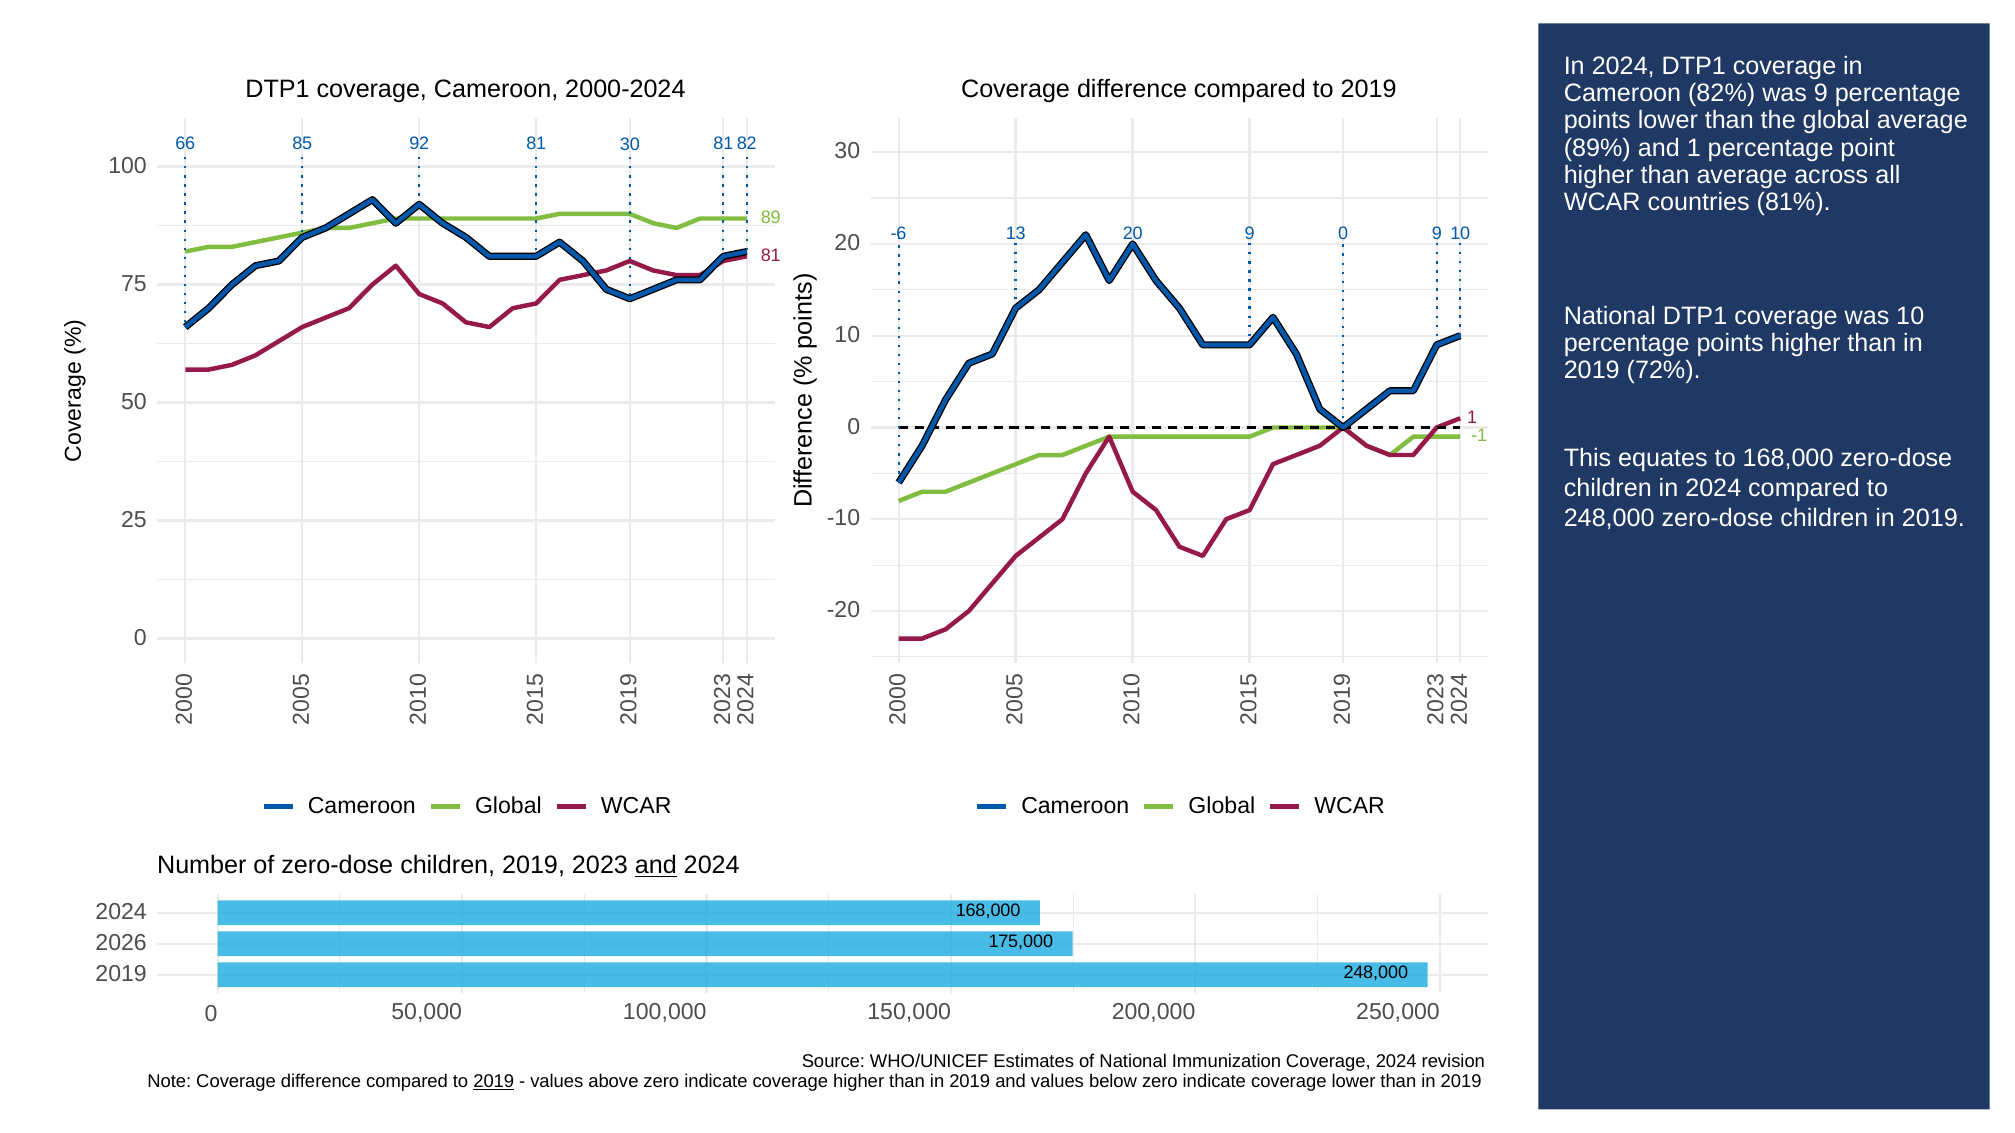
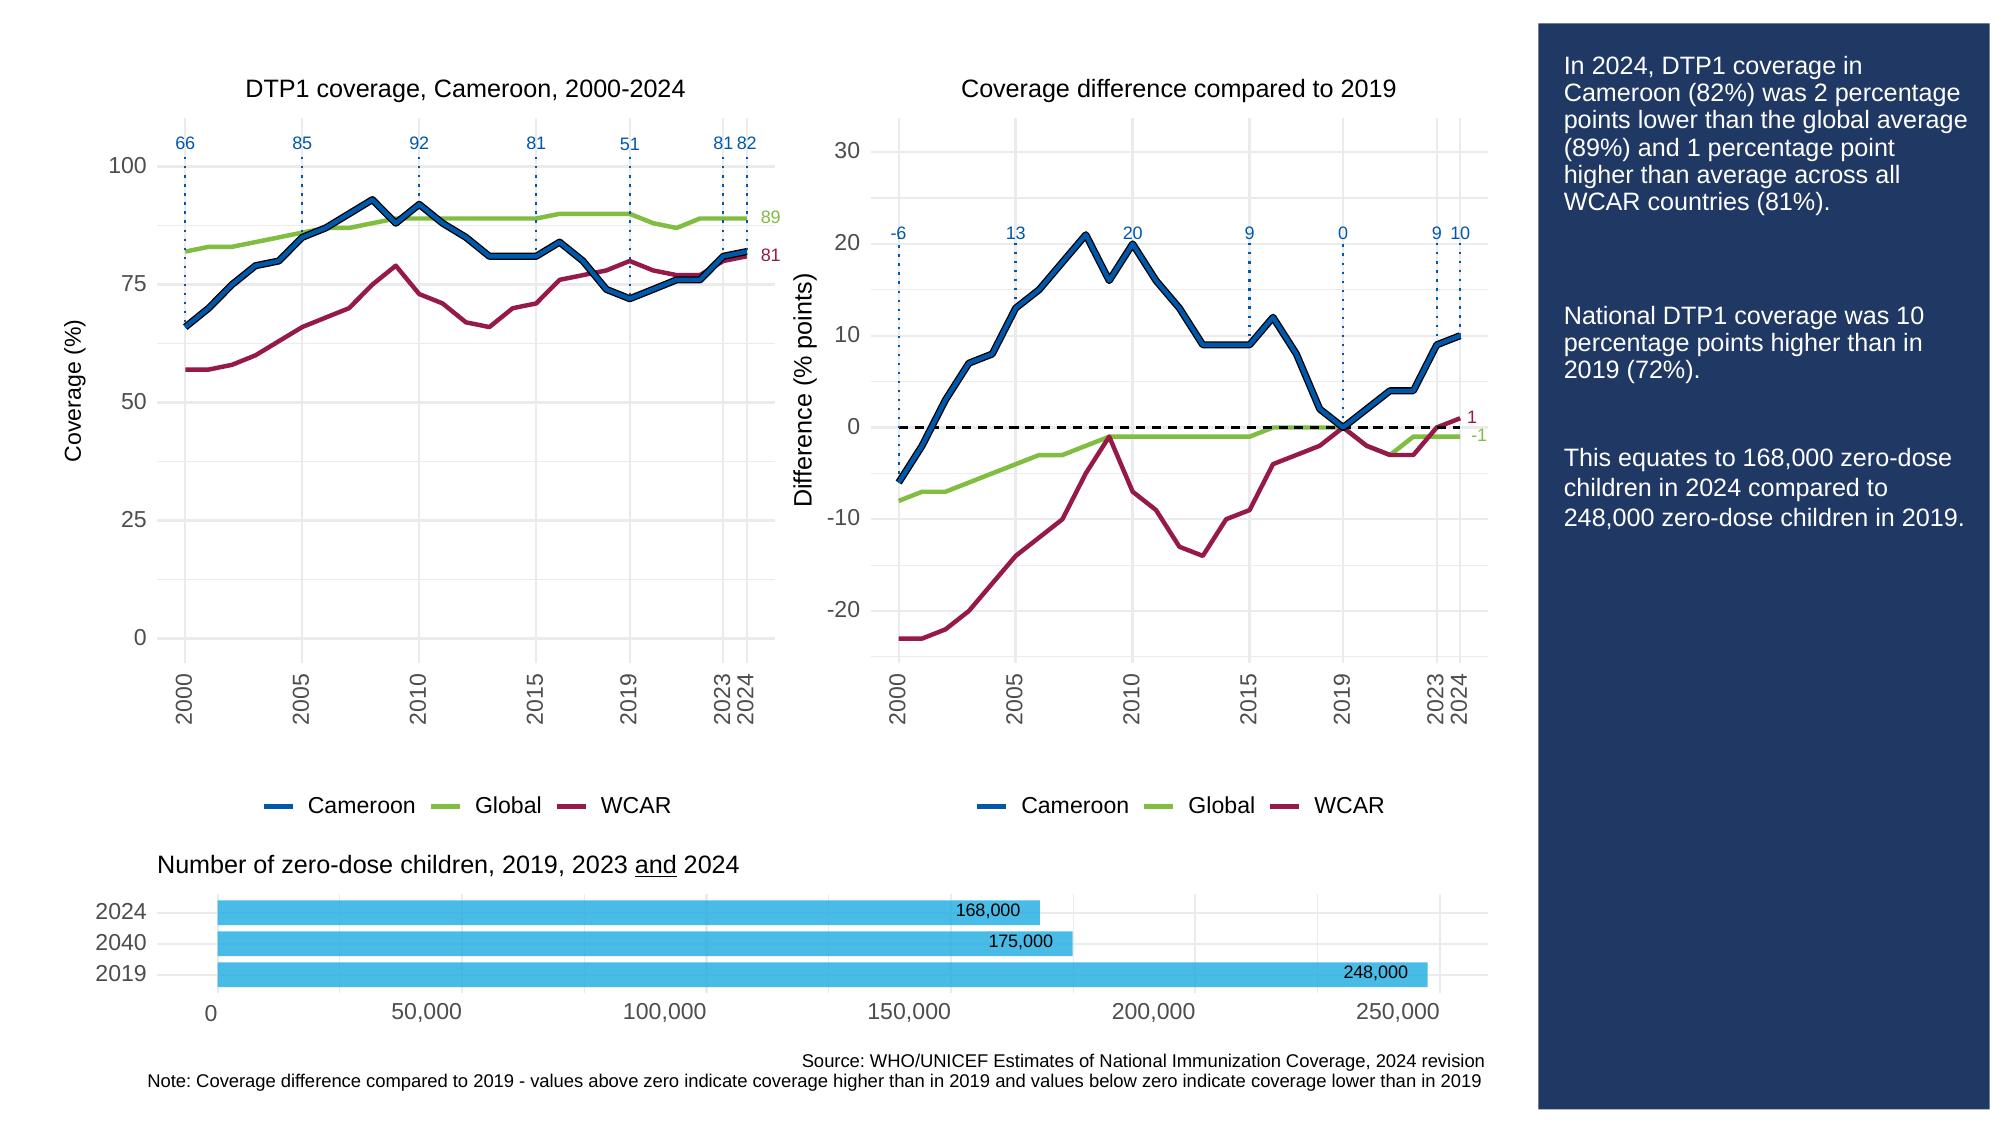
was 9: 9 -> 2
81 30: 30 -> 51
2026: 2026 -> 2040
2019 at (494, 1082) underline: present -> none
